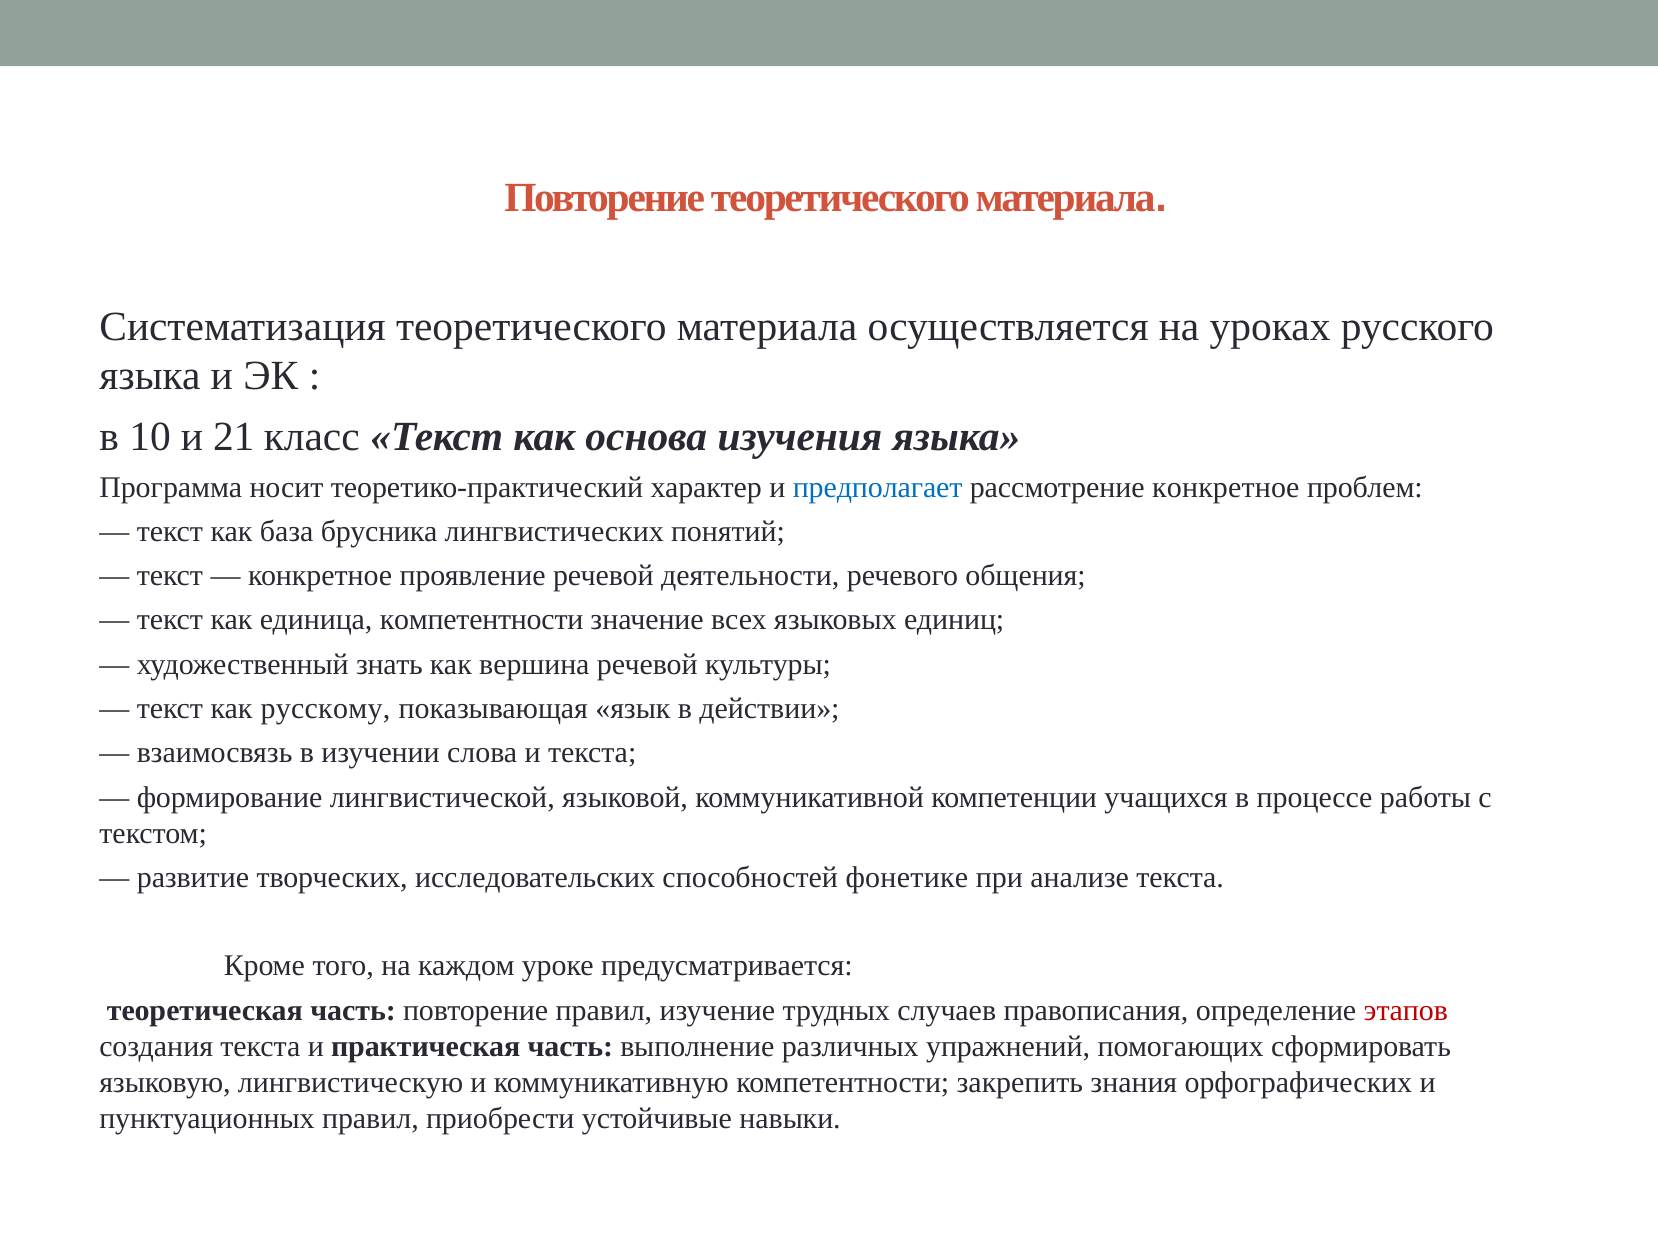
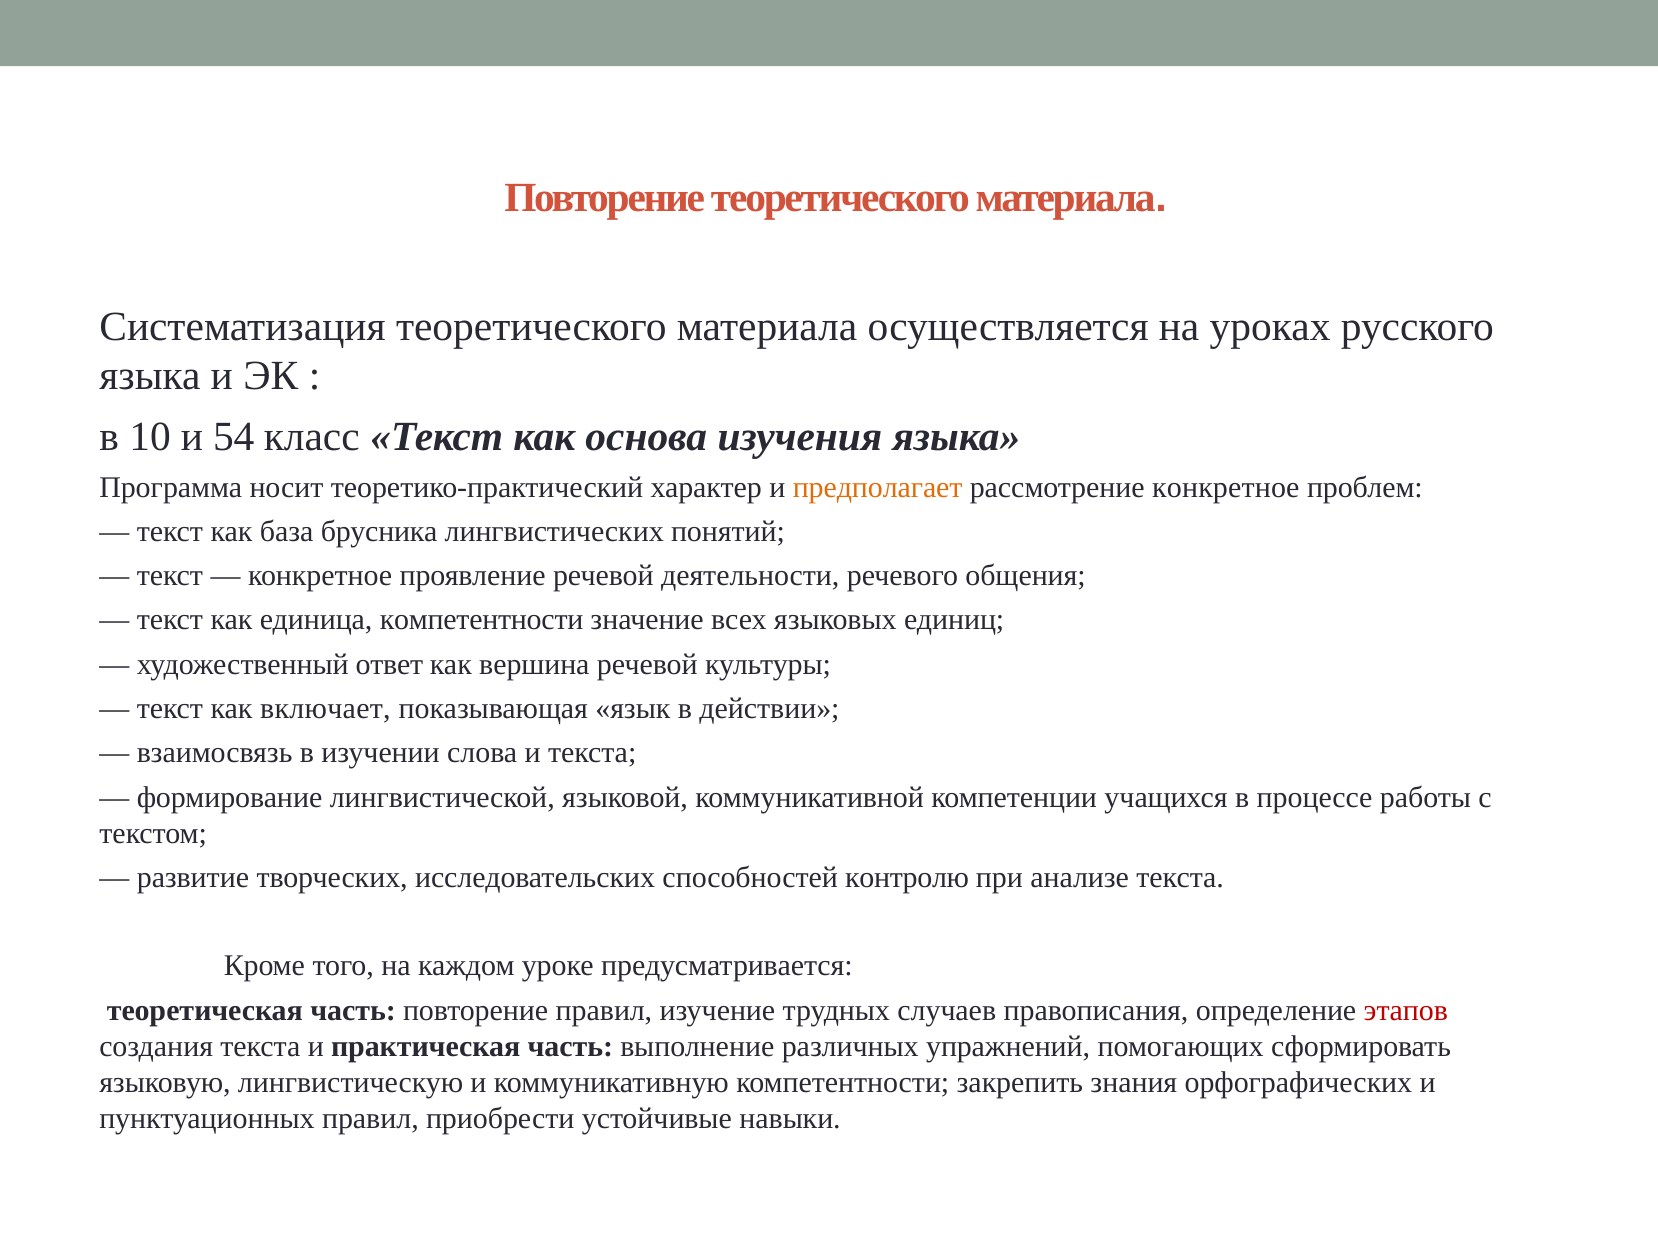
21: 21 -> 54
предполагает colour: blue -> orange
знать: знать -> ответ
русскому: русскому -> включает
фонетике: фонетике -> контролю
